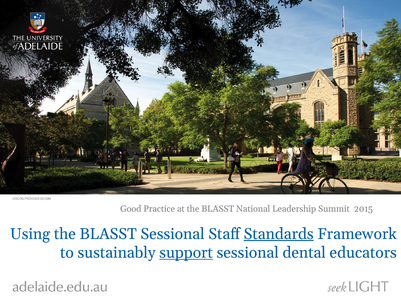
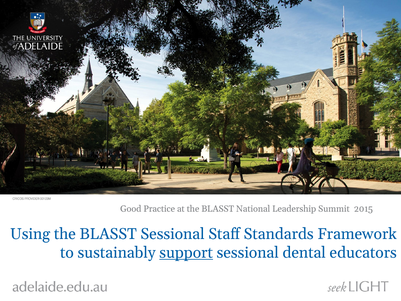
Standards underline: present -> none
